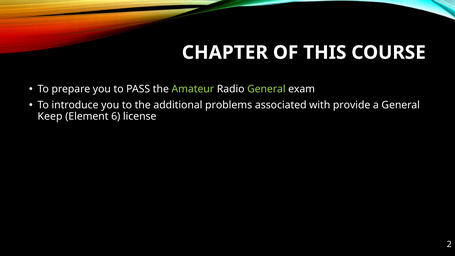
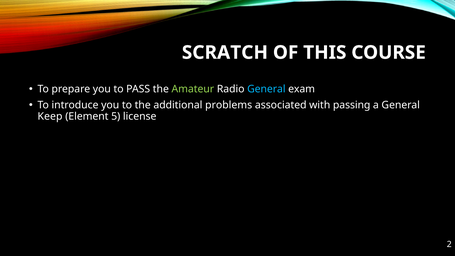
CHAPTER: CHAPTER -> SCRATCH
General at (266, 89) colour: light green -> light blue
provide: provide -> passing
6: 6 -> 5
